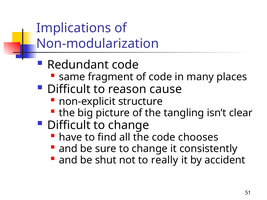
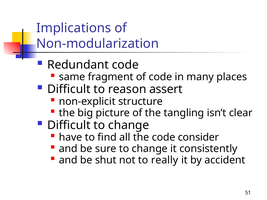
cause: cause -> assert
chooses: chooses -> consider
